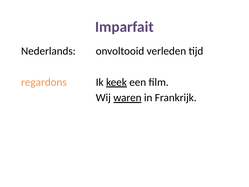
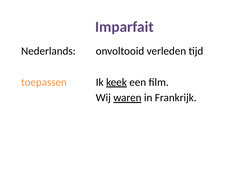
regardons: regardons -> toepassen
